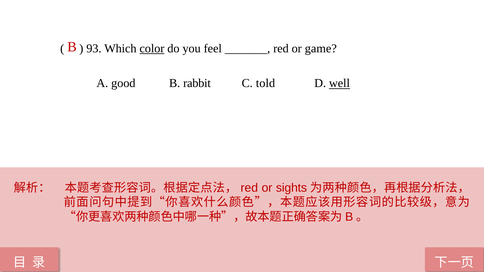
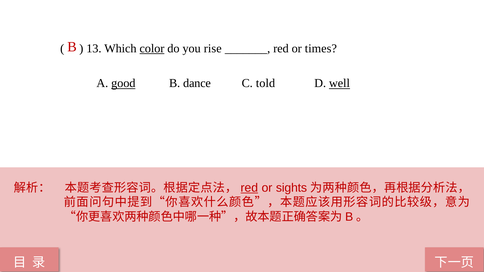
93: 93 -> 13
feel: feel -> rise
game: game -> times
good underline: none -> present
rabbit: rabbit -> dance
red at (249, 188) underline: none -> present
